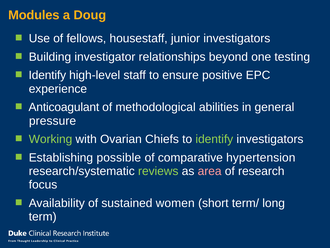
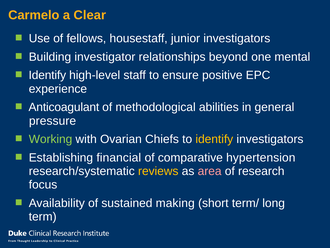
Modules: Modules -> Carmelo
Doug: Doug -> Clear
testing: testing -> mental
identify at (214, 139) colour: light green -> yellow
possible: possible -> financial
reviews colour: light green -> yellow
women: women -> making
